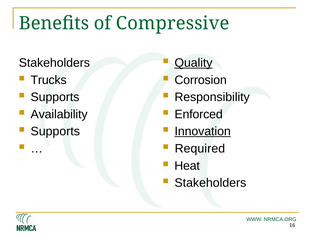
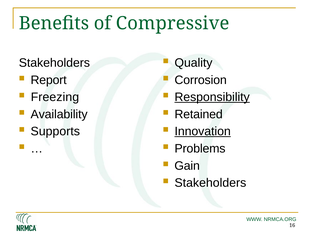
Quality underline: present -> none
Trucks: Trucks -> Report
Supports at (55, 97): Supports -> Freezing
Responsibility underline: none -> present
Enforced: Enforced -> Retained
Required: Required -> Problems
Heat: Heat -> Gain
